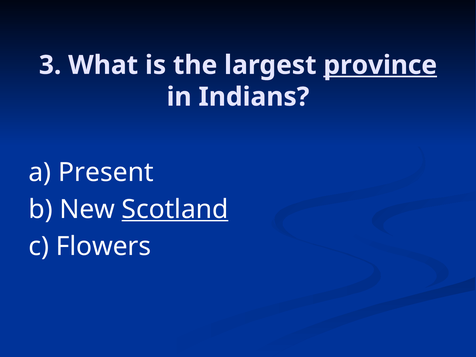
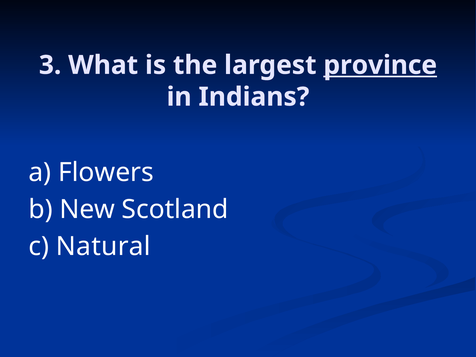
Present: Present -> Flowers
Scotland underline: present -> none
Flowers: Flowers -> Natural
